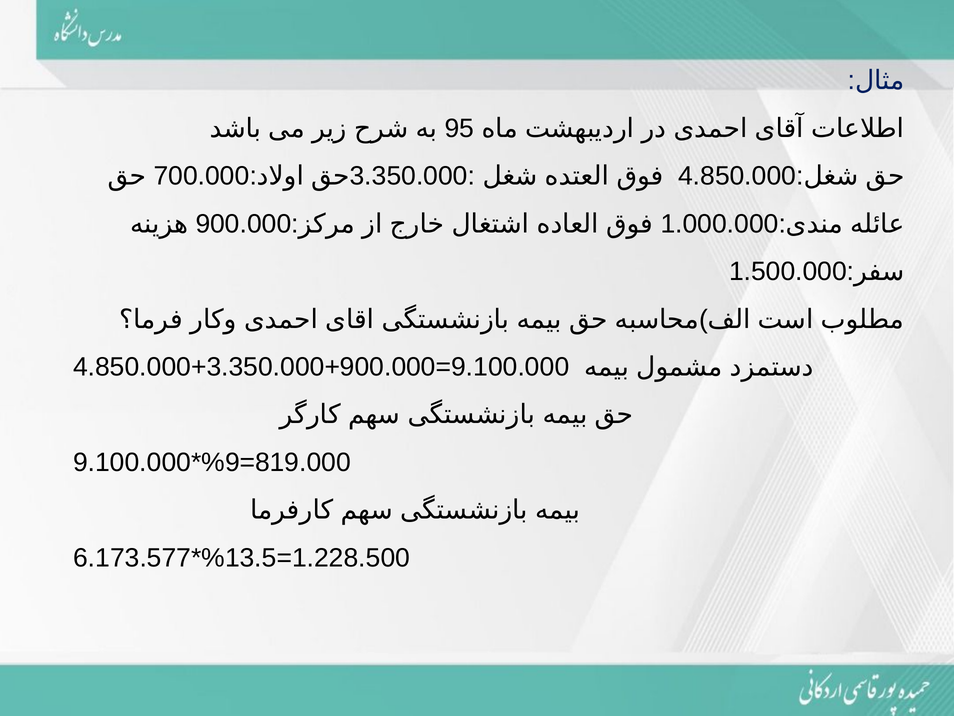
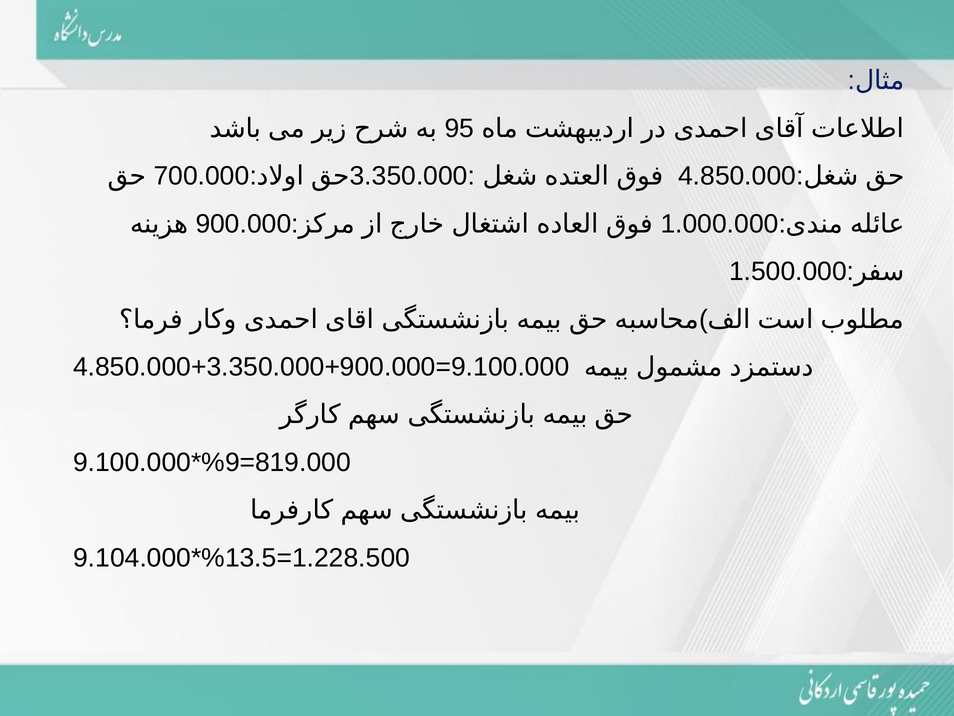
6.173.577: 6.173.577 -> 9.104.000
